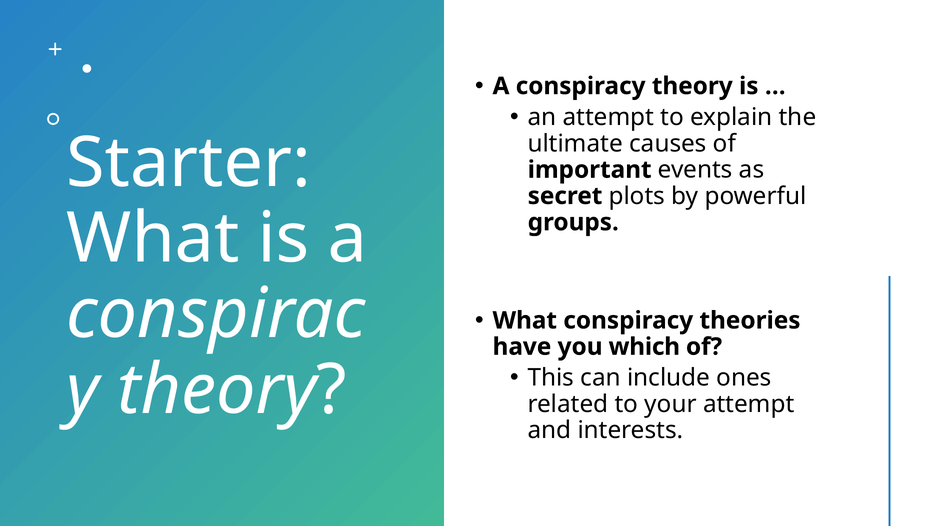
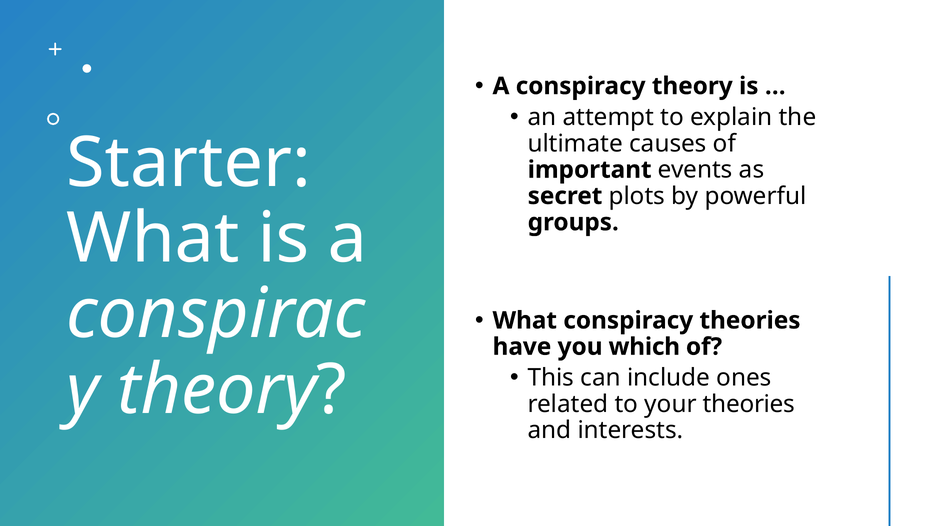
your attempt: attempt -> theories
